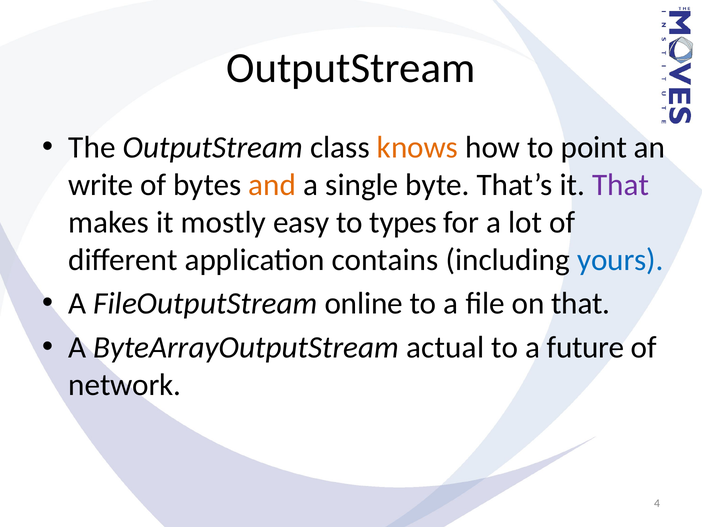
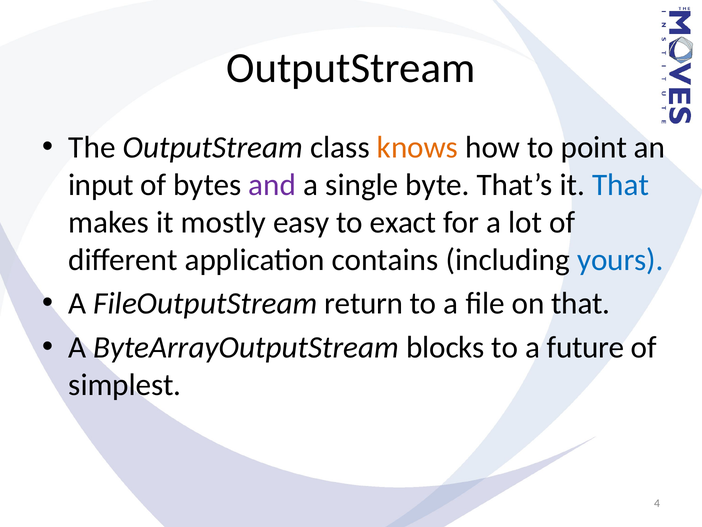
write: write -> input
and colour: orange -> purple
That at (621, 185) colour: purple -> blue
types: types -> exact
online: online -> return
actual: actual -> blocks
network: network -> simplest
